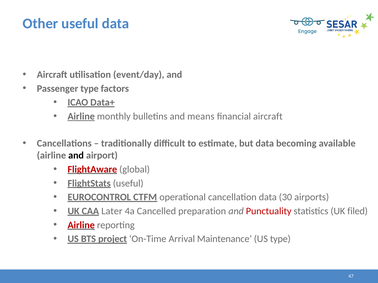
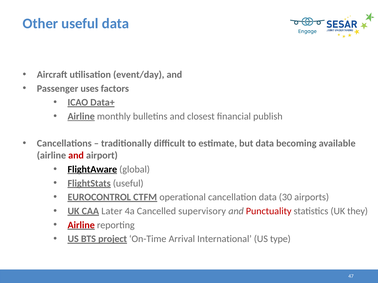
Passenger type: type -> uses
means: means -> closest
financial aircraft: aircraft -> publish
and at (76, 156) colour: black -> red
FlightAware colour: red -> black
preparation: preparation -> supervisory
filed: filed -> they
Maintenance: Maintenance -> International
